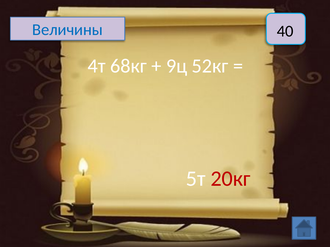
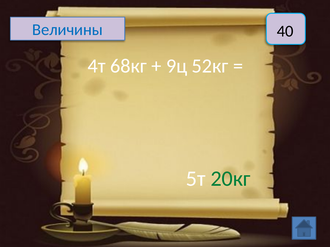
20кг colour: red -> green
